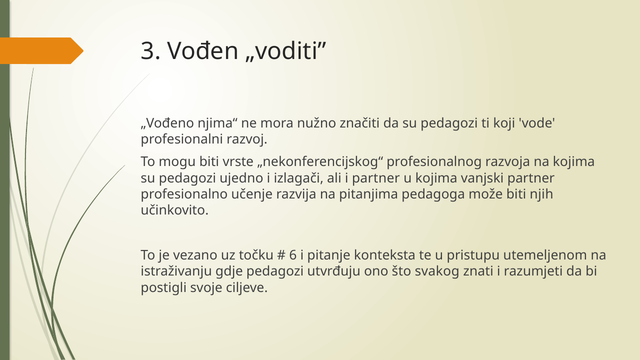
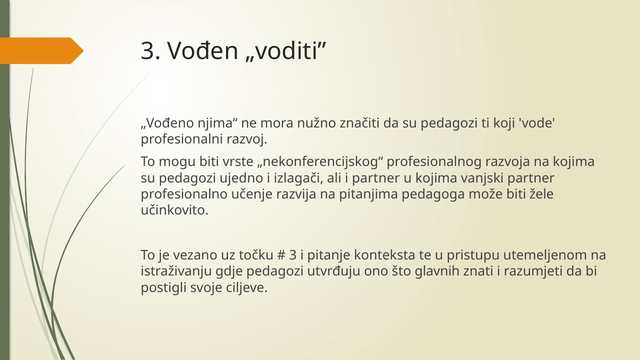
njih: njih -> žele
6 at (293, 256): 6 -> 3
svakog: svakog -> glavnih
